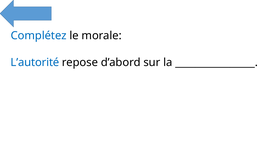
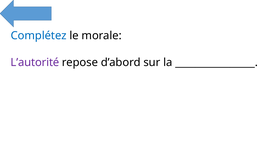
L’autorité colour: blue -> purple
